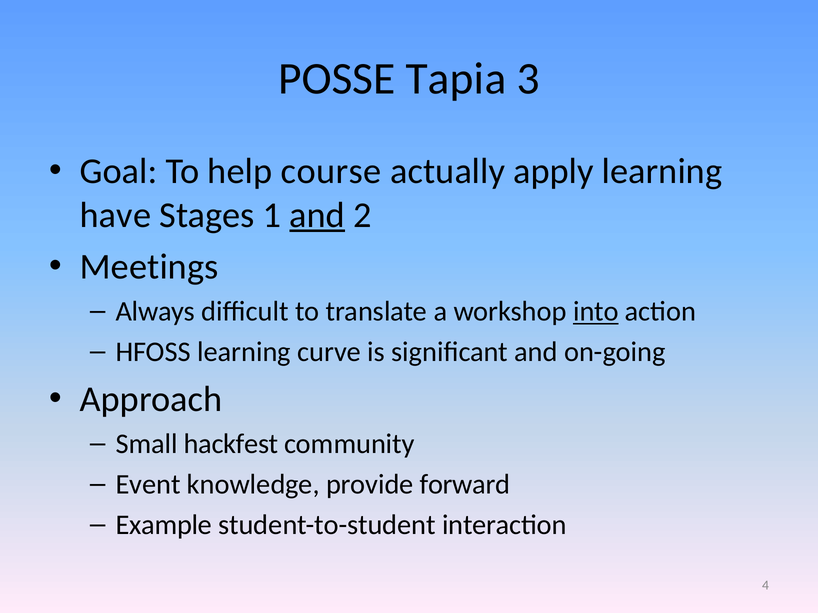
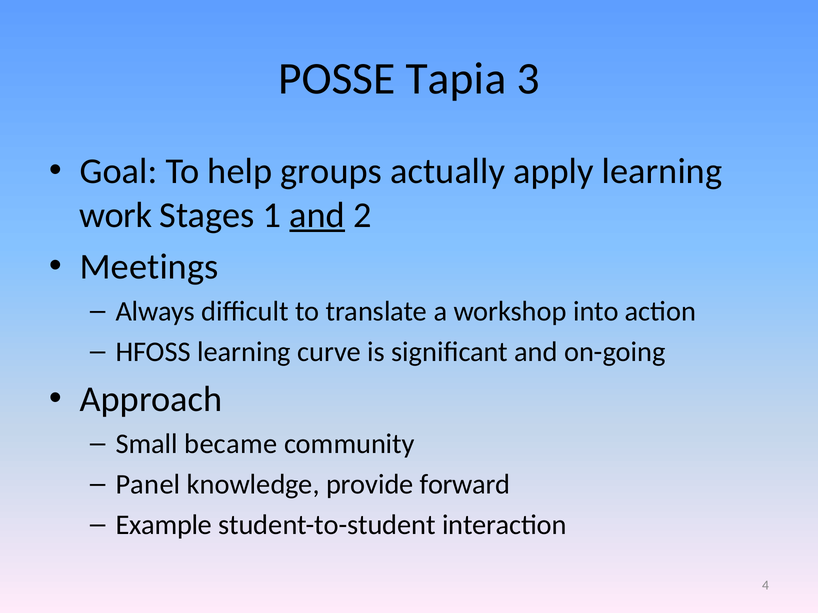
course: course -> groups
have: have -> work
into underline: present -> none
hackfest: hackfest -> became
Event: Event -> Panel
